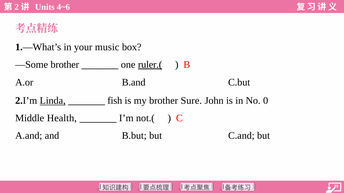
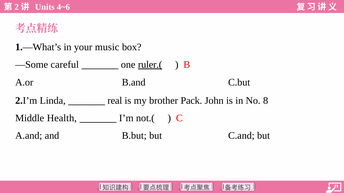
—Some brother: brother -> careful
Linda underline: present -> none
fish: fish -> real
Sure: Sure -> Pack
0: 0 -> 8
